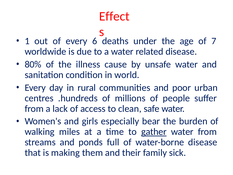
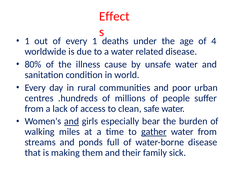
every 6: 6 -> 1
7: 7 -> 4
and at (72, 121) underline: none -> present
